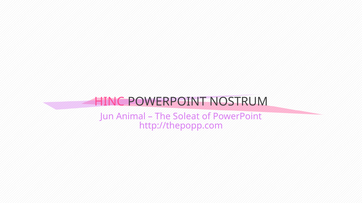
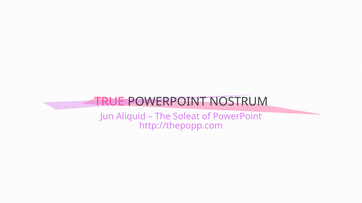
HINC: HINC -> TRUE
Animal: Animal -> Aliquid
